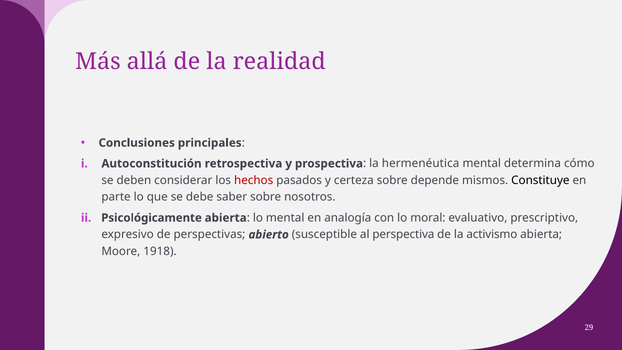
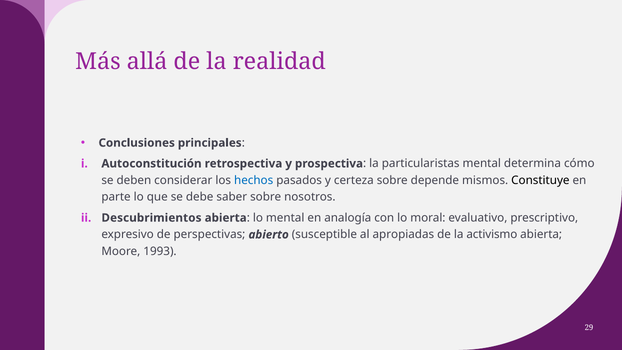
hermenéutica: hermenéutica -> particularistas
hechos colour: red -> blue
Psicológicamente: Psicológicamente -> Descubrimientos
perspectiva: perspectiva -> apropiadas
1918: 1918 -> 1993
